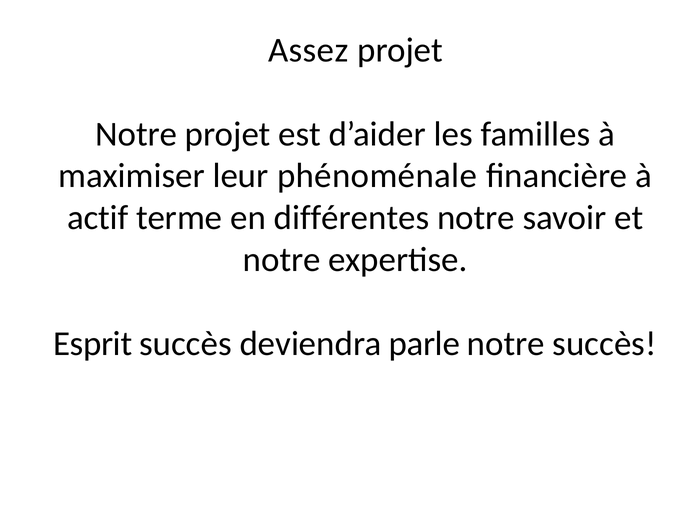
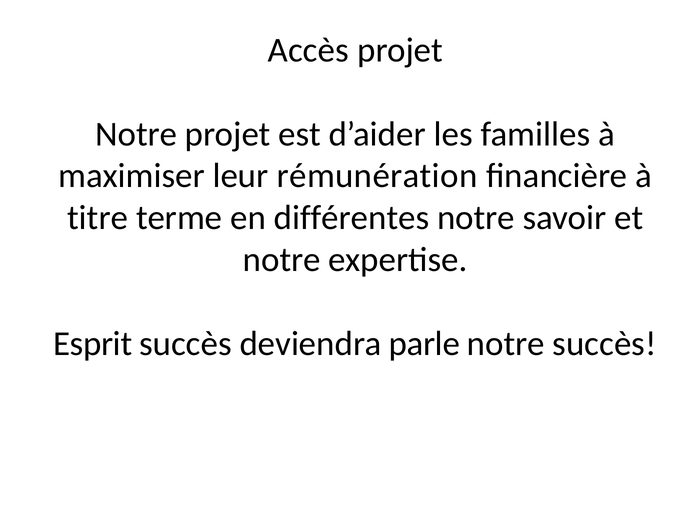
Assez: Assez -> Accès
phénoménale: phénoménale -> rémunération
actif: actif -> titre
